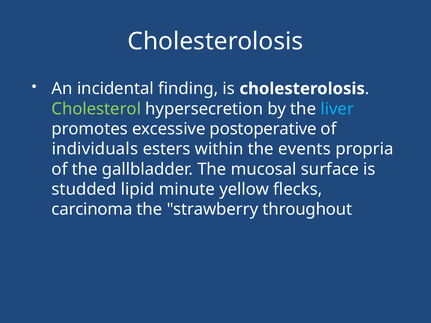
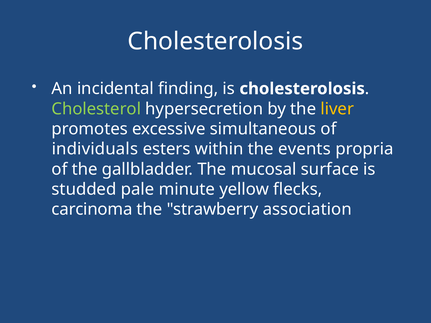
liver colour: light blue -> yellow
postoperative: postoperative -> simultaneous
lipid: lipid -> pale
throughout: throughout -> association
